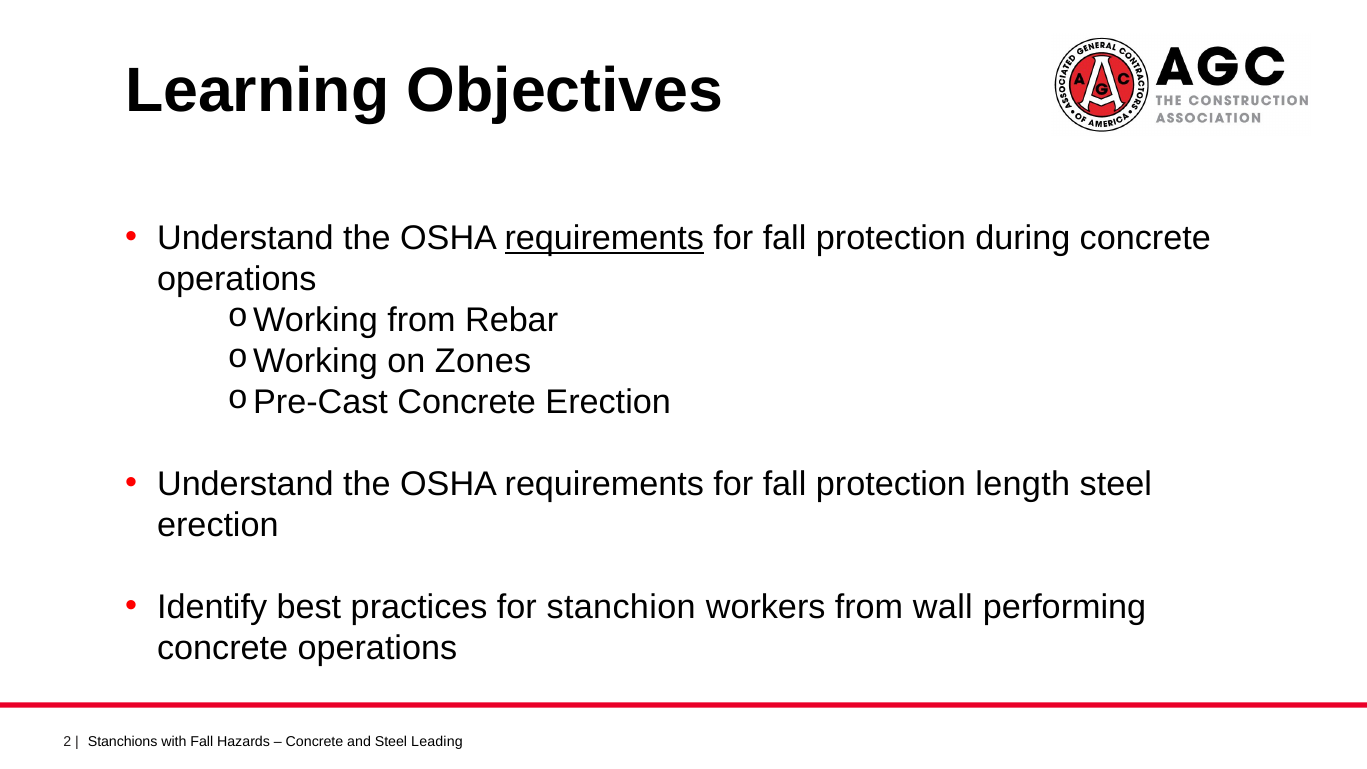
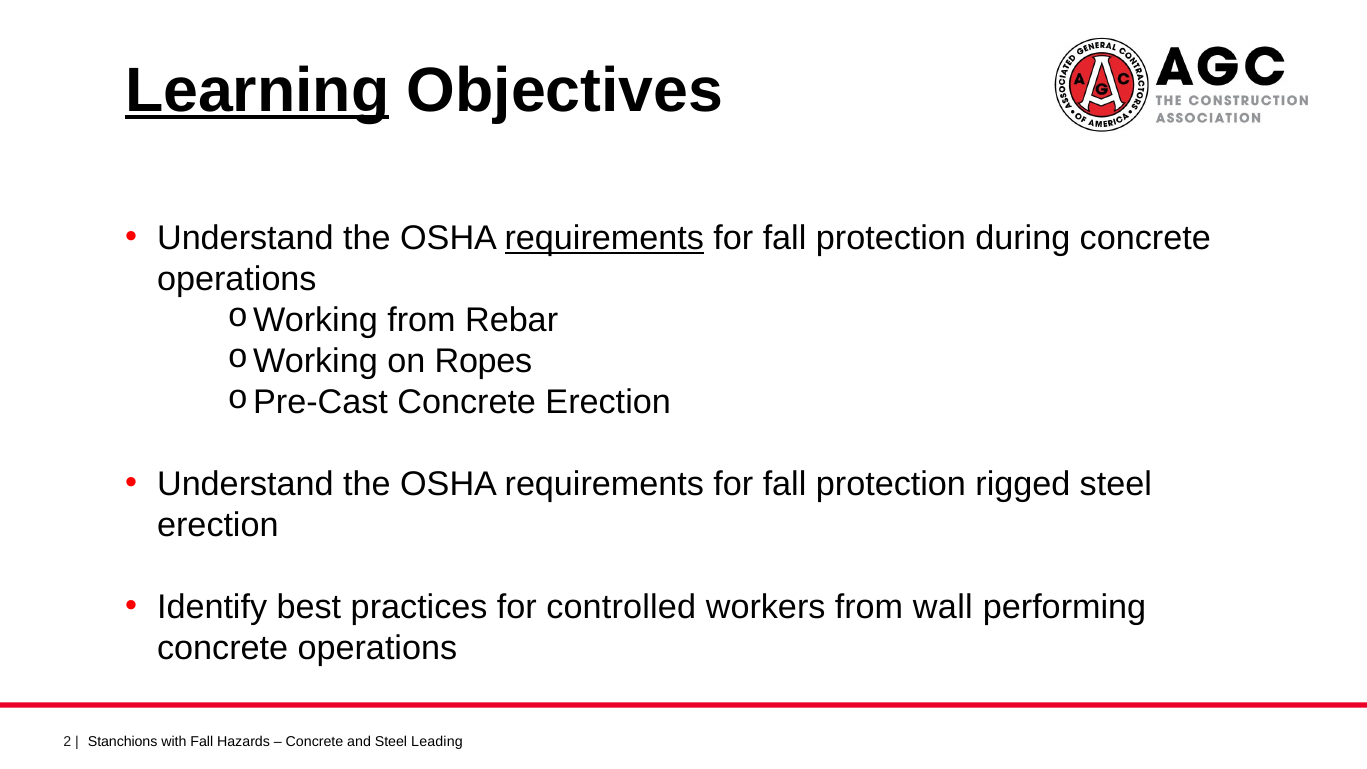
Learning underline: none -> present
Zones: Zones -> Ropes
length: length -> rigged
stanchion: stanchion -> controlled
